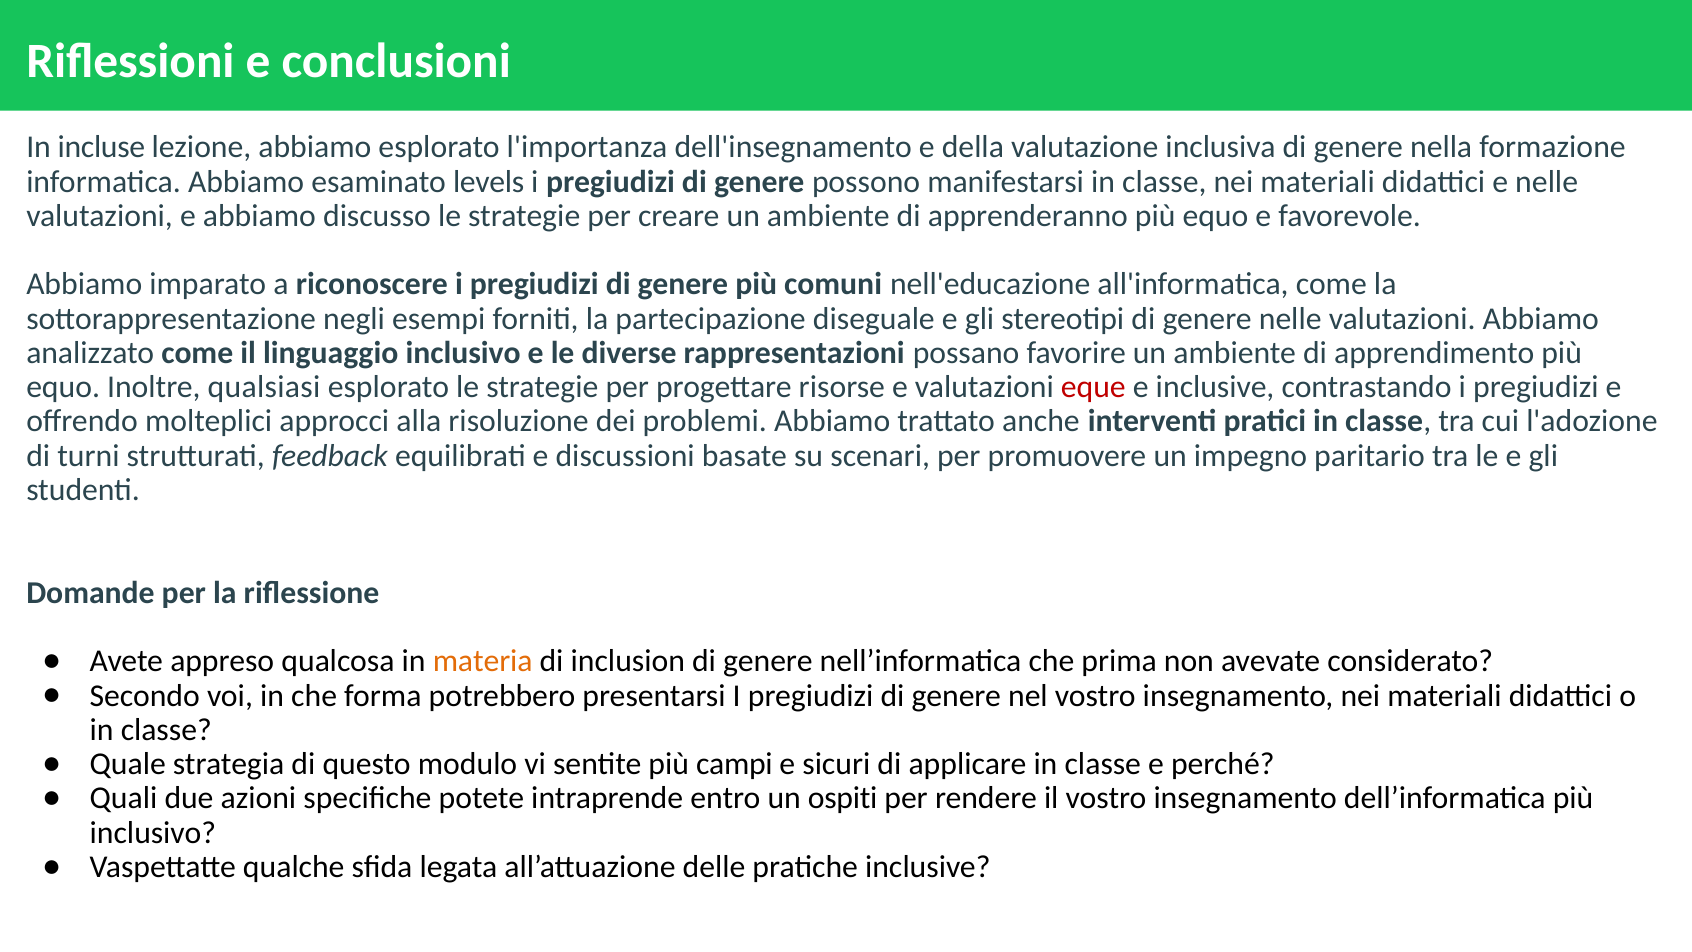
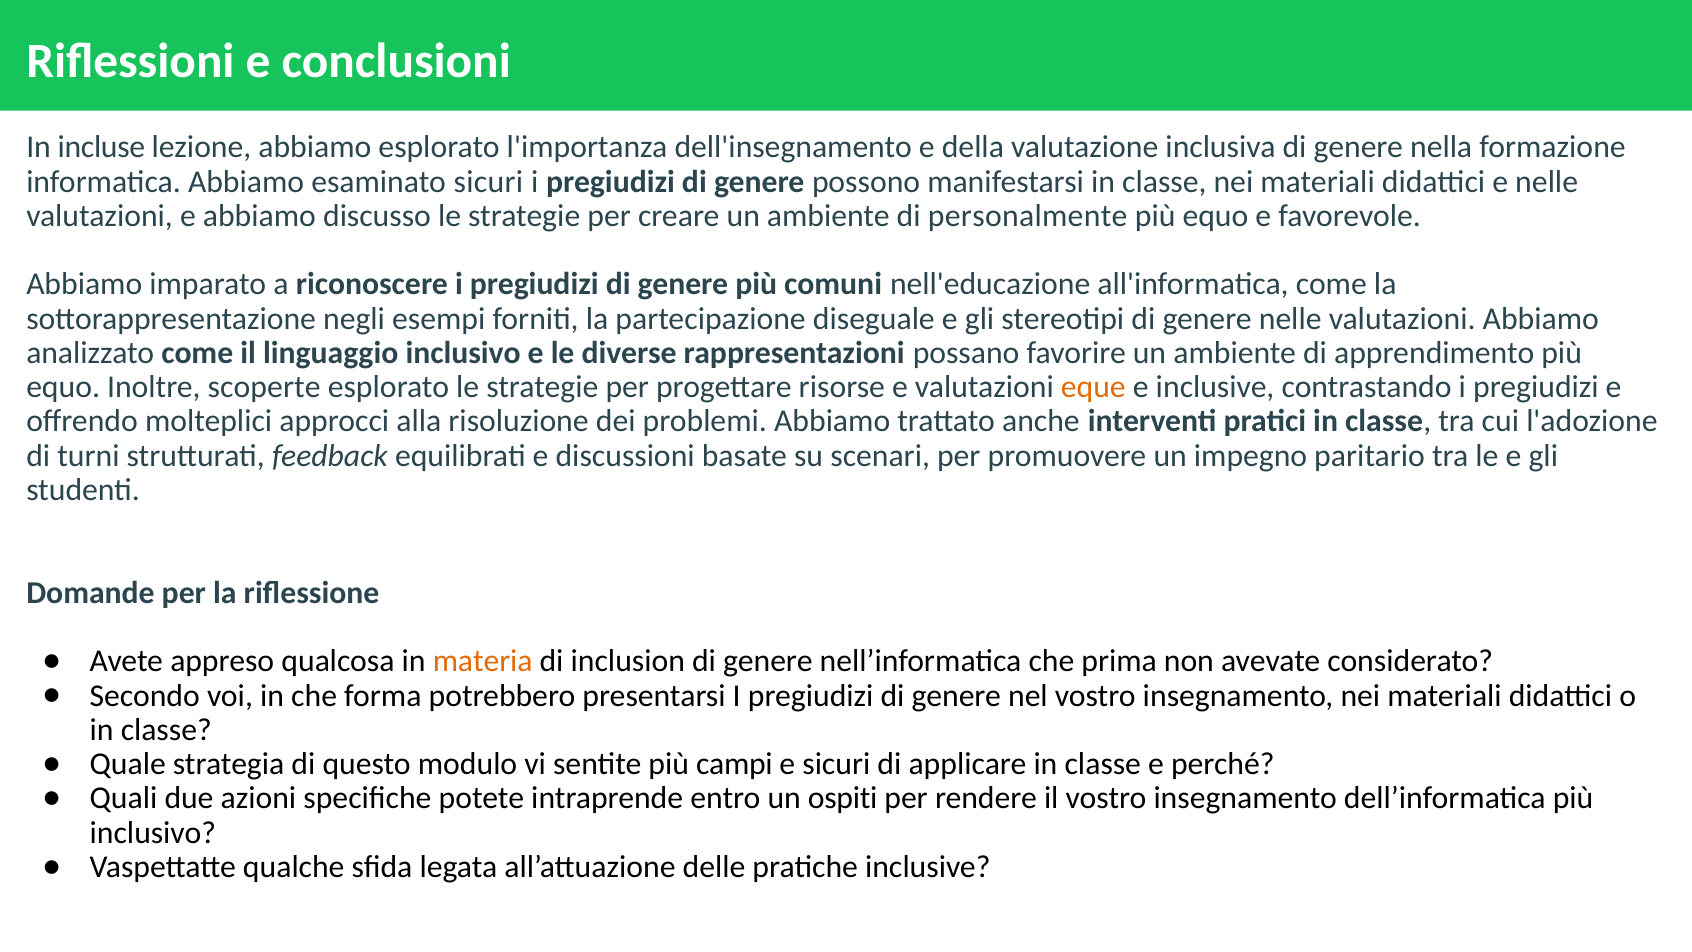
esaminato levels: levels -> sicuri
apprenderanno: apprenderanno -> personalmente
qualsiasi: qualsiasi -> scoperte
eque colour: red -> orange
